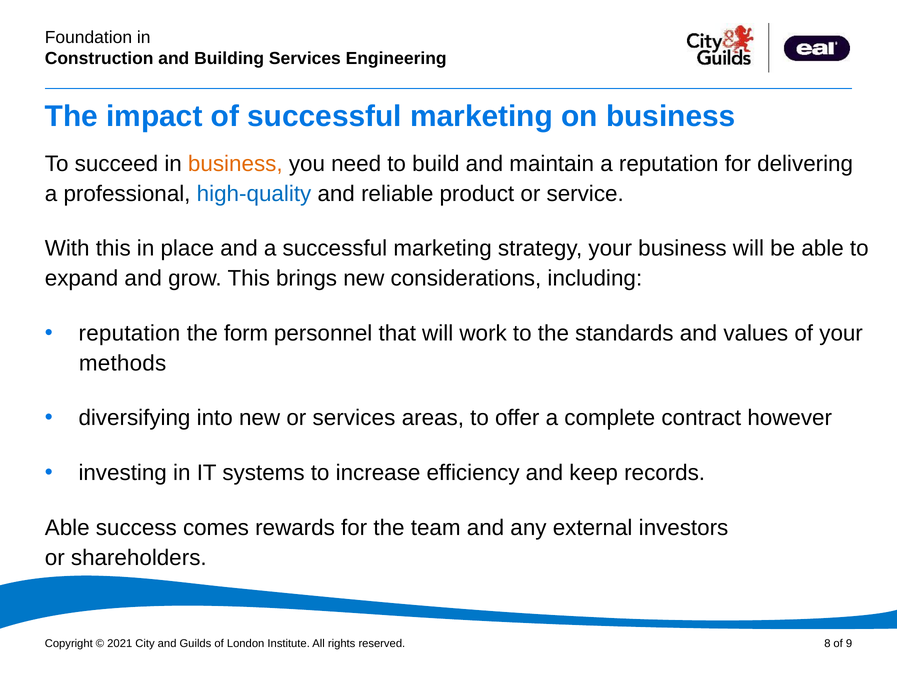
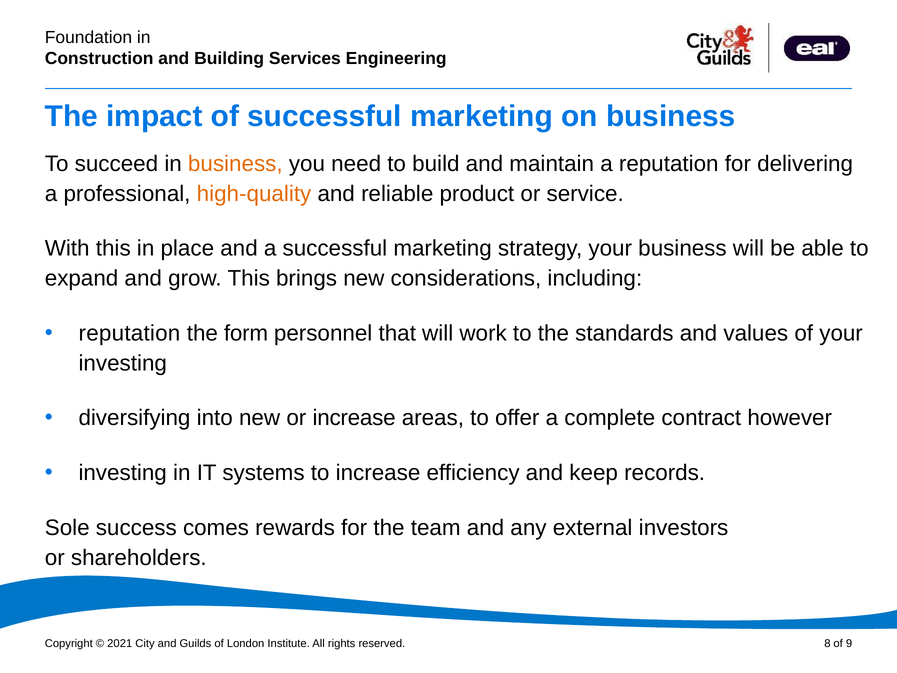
high-quality colour: blue -> orange
methods at (123, 363): methods -> investing
or services: services -> increase
Able at (67, 528): Able -> Sole
